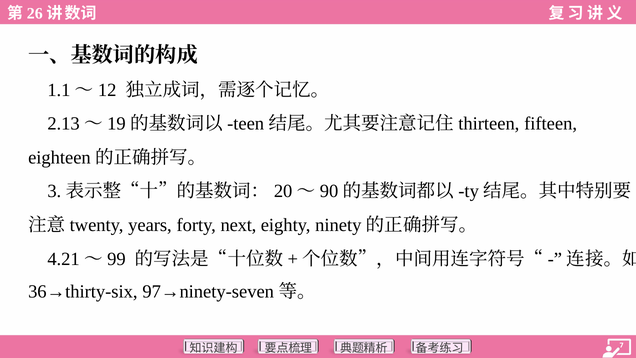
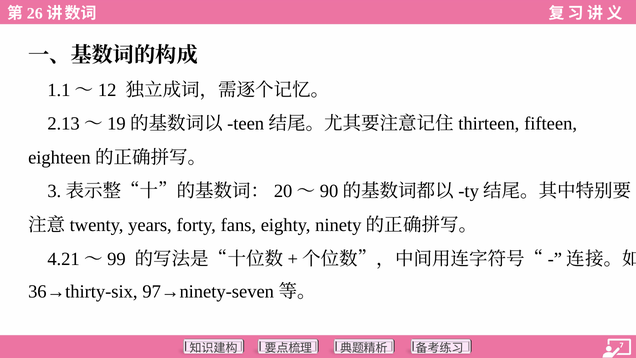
next: next -> fans
